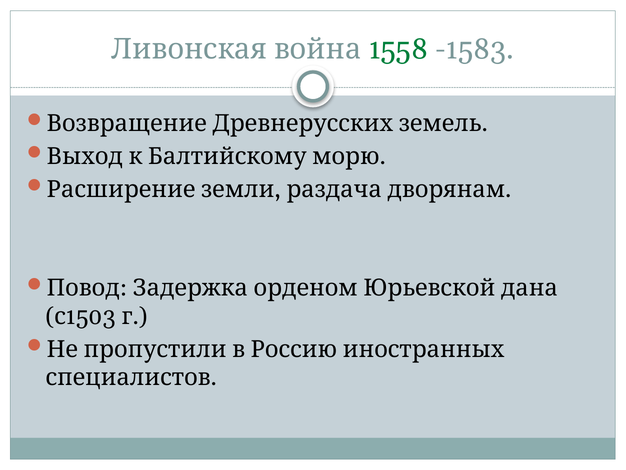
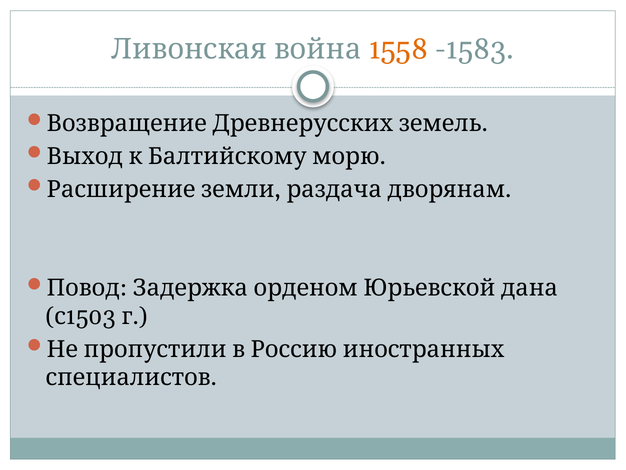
1558 colour: green -> orange
